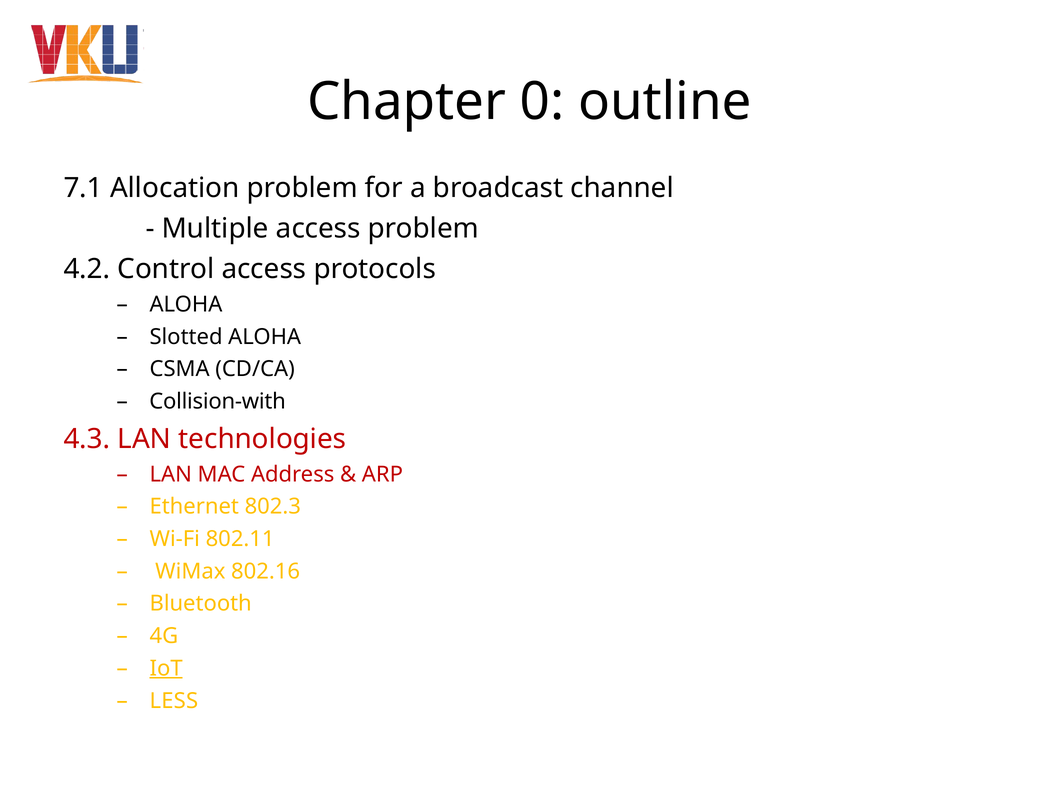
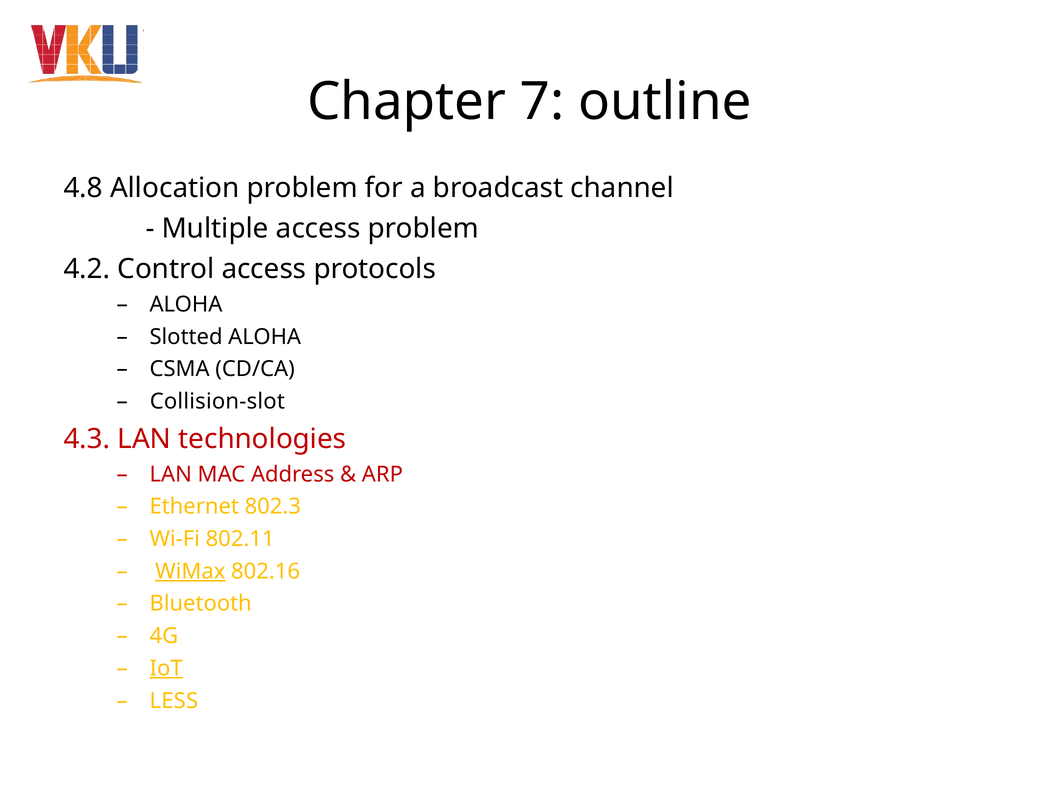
0: 0 -> 7
7.1: 7.1 -> 4.8
Collision-with: Collision-with -> Collision-slot
WiMax underline: none -> present
